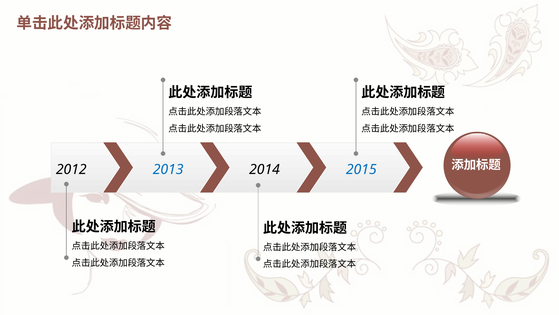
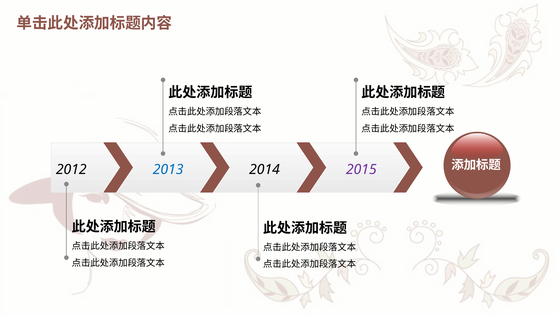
2015 colour: blue -> purple
